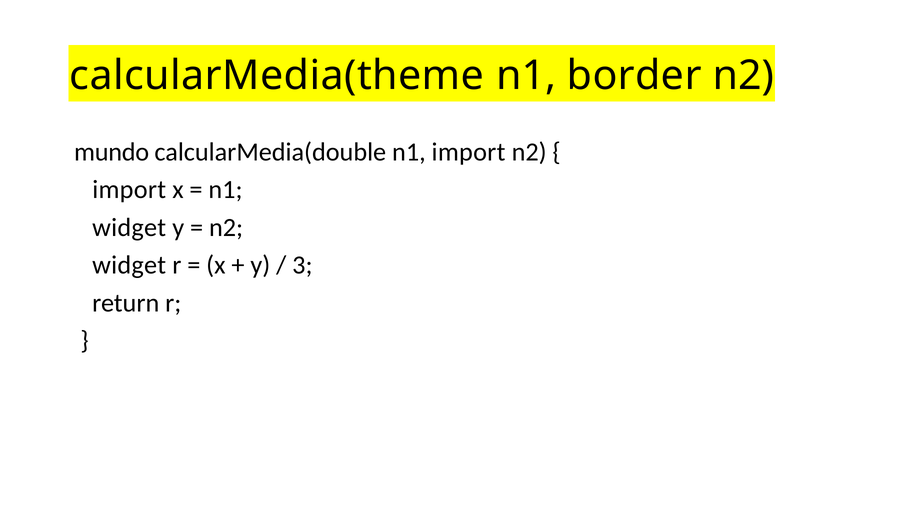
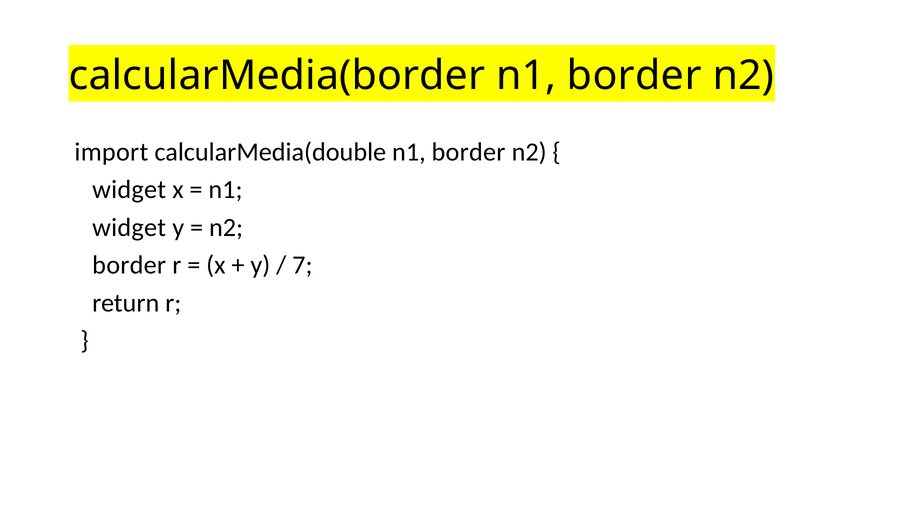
calcularMedia(theme: calcularMedia(theme -> calcularMedia(border
mundo: mundo -> import
calcularMedia(double n1 import: import -> border
import at (129, 190): import -> widget
widget at (129, 265): widget -> border
3: 3 -> 7
